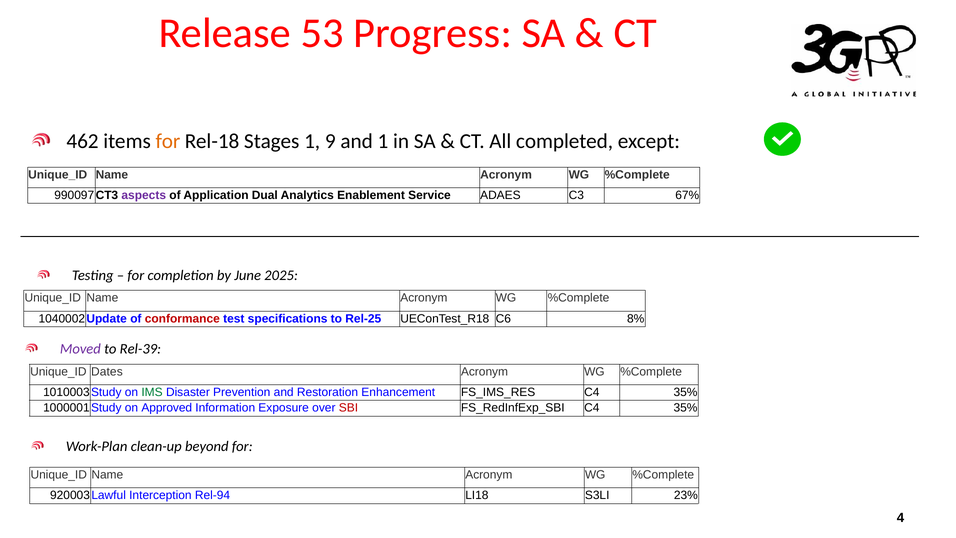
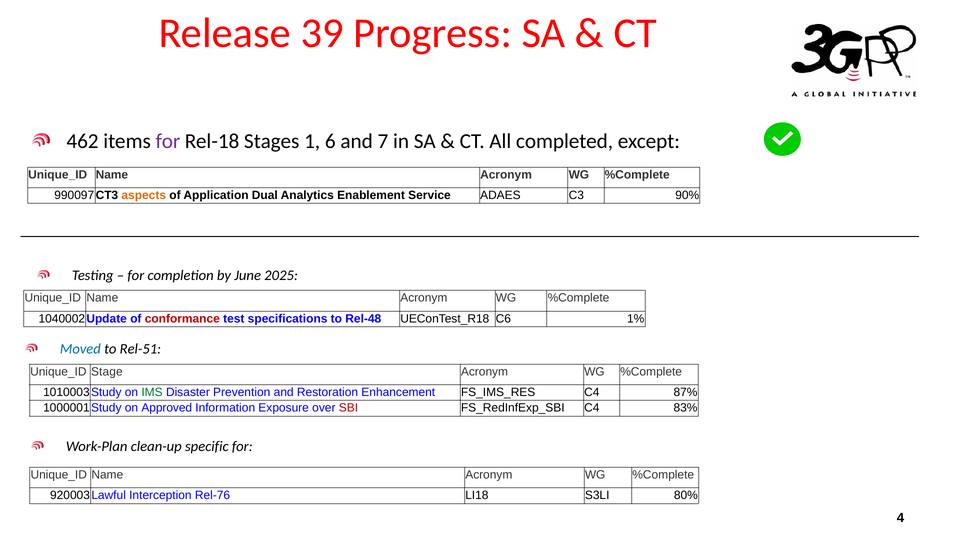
53: 53 -> 39
for at (168, 141) colour: orange -> purple
9: 9 -> 6
and 1: 1 -> 7
aspects colour: purple -> orange
67%: 67% -> 90%
Rel-25: Rel-25 -> Rel-48
8%: 8% -> 1%
Moved colour: purple -> blue
Rel-39: Rel-39 -> Rel-51
Dates: Dates -> Stage
35% at (686, 392): 35% -> 87%
35% at (686, 408): 35% -> 83%
beyond: beyond -> specific
Rel-94: Rel-94 -> Rel-76
23%: 23% -> 80%
